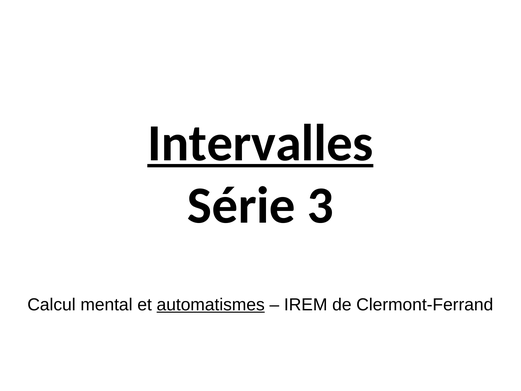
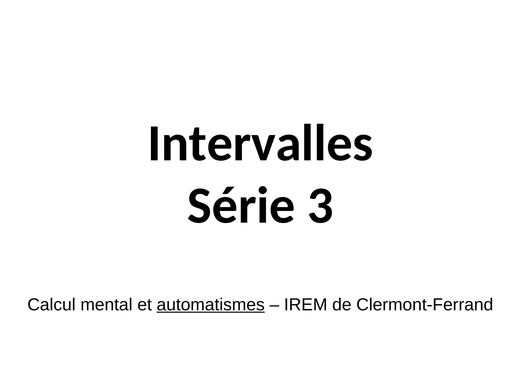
Intervalles underline: present -> none
